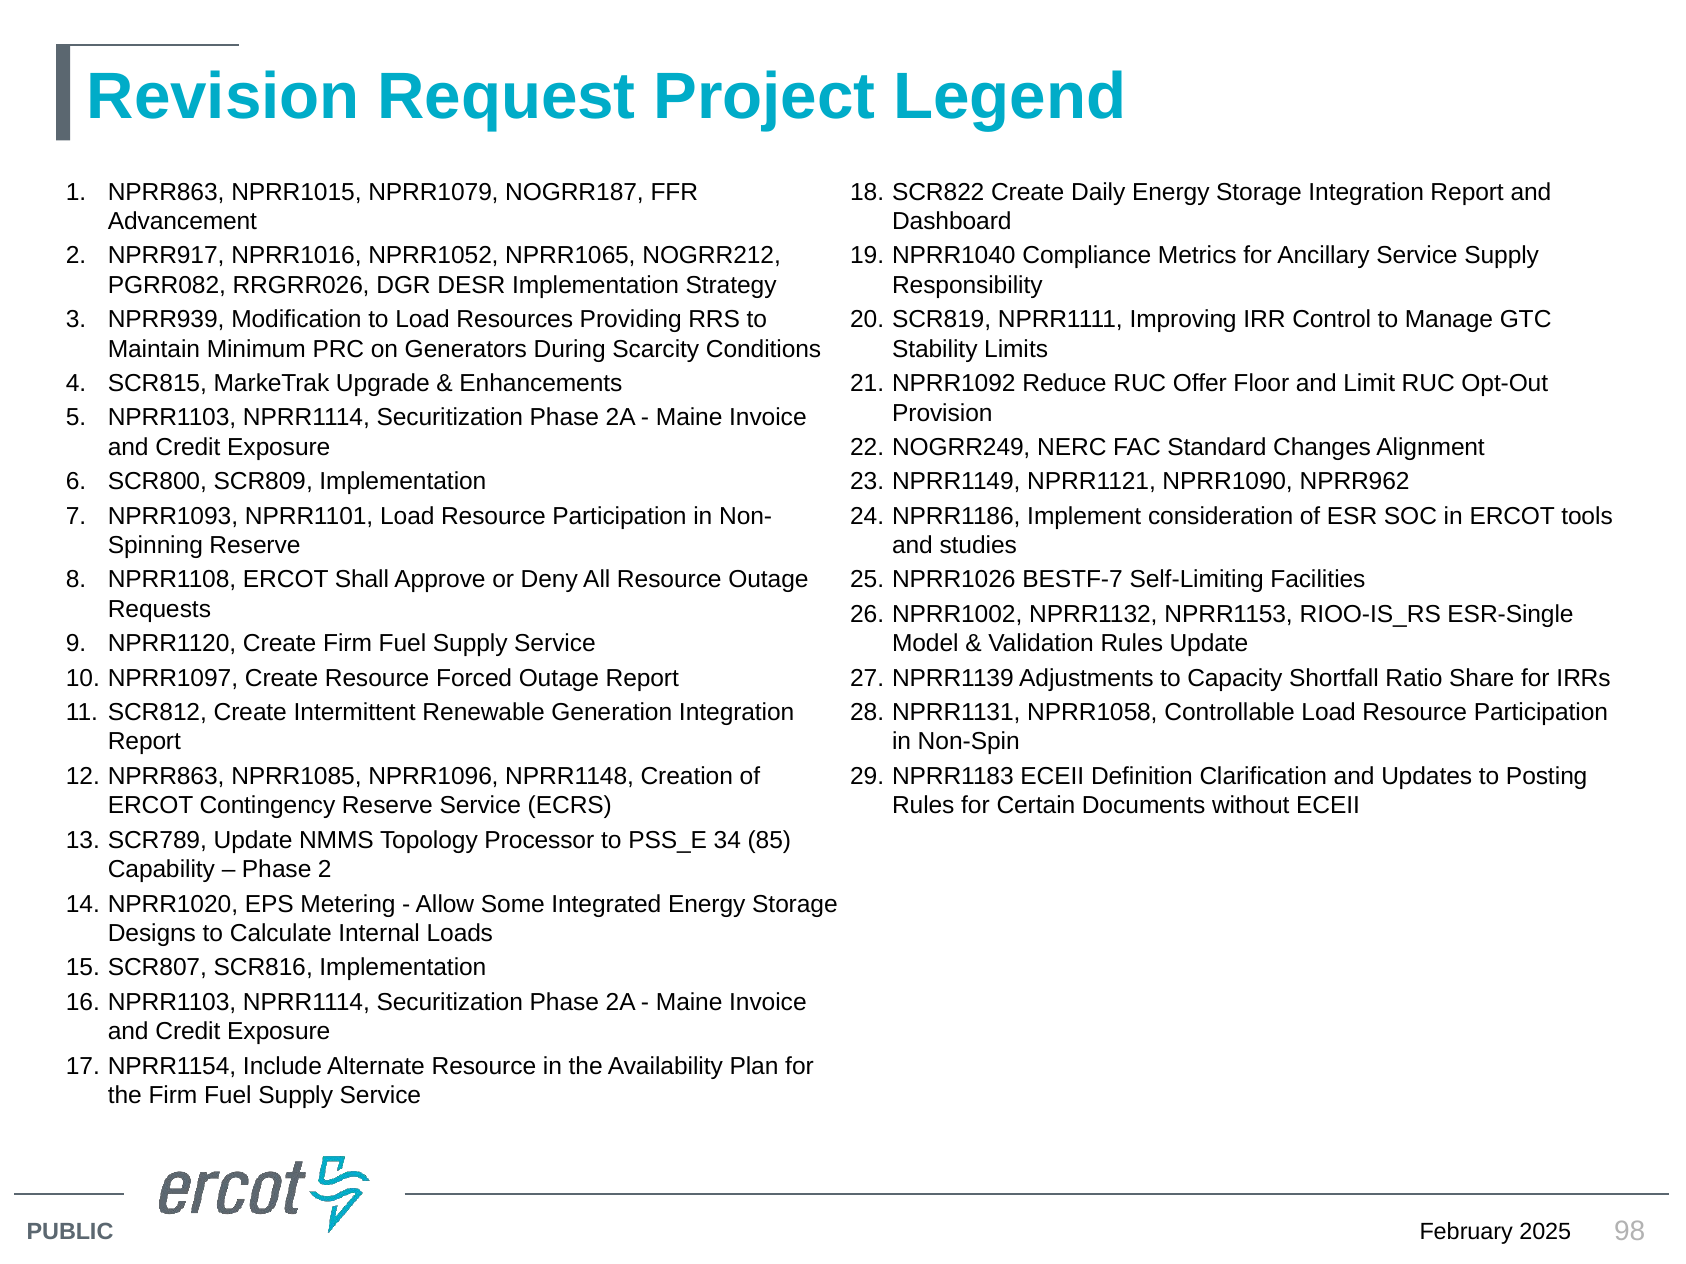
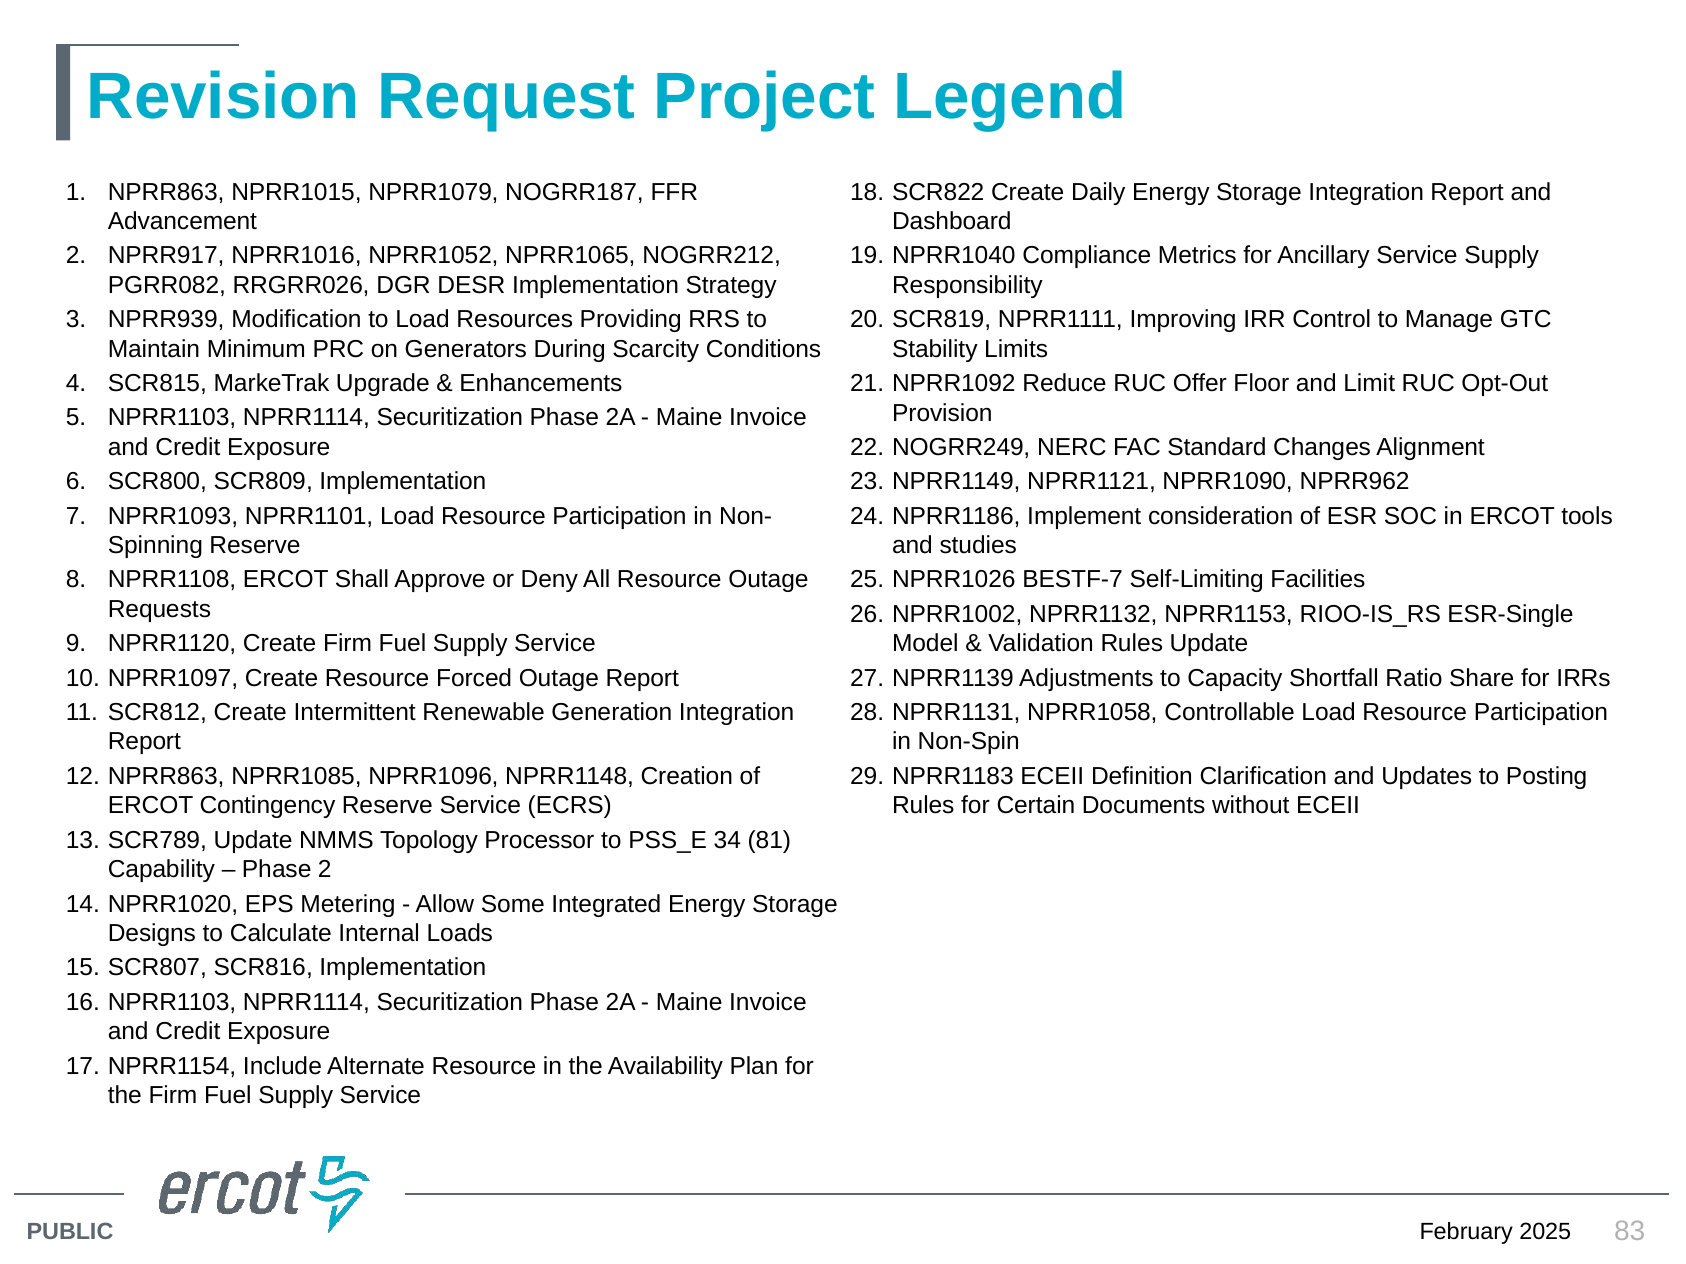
85: 85 -> 81
98: 98 -> 83
